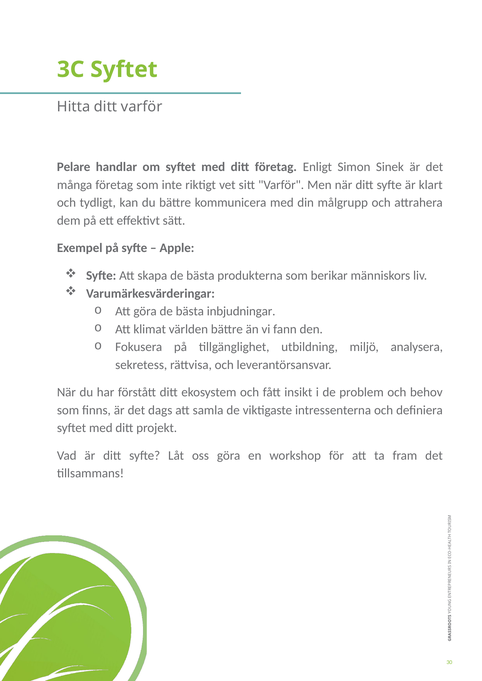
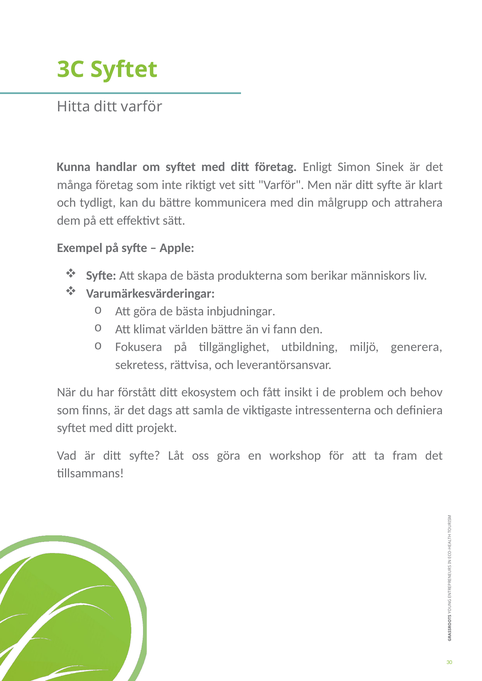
Pelare: Pelare -> Kunna
analysera: analysera -> generera
